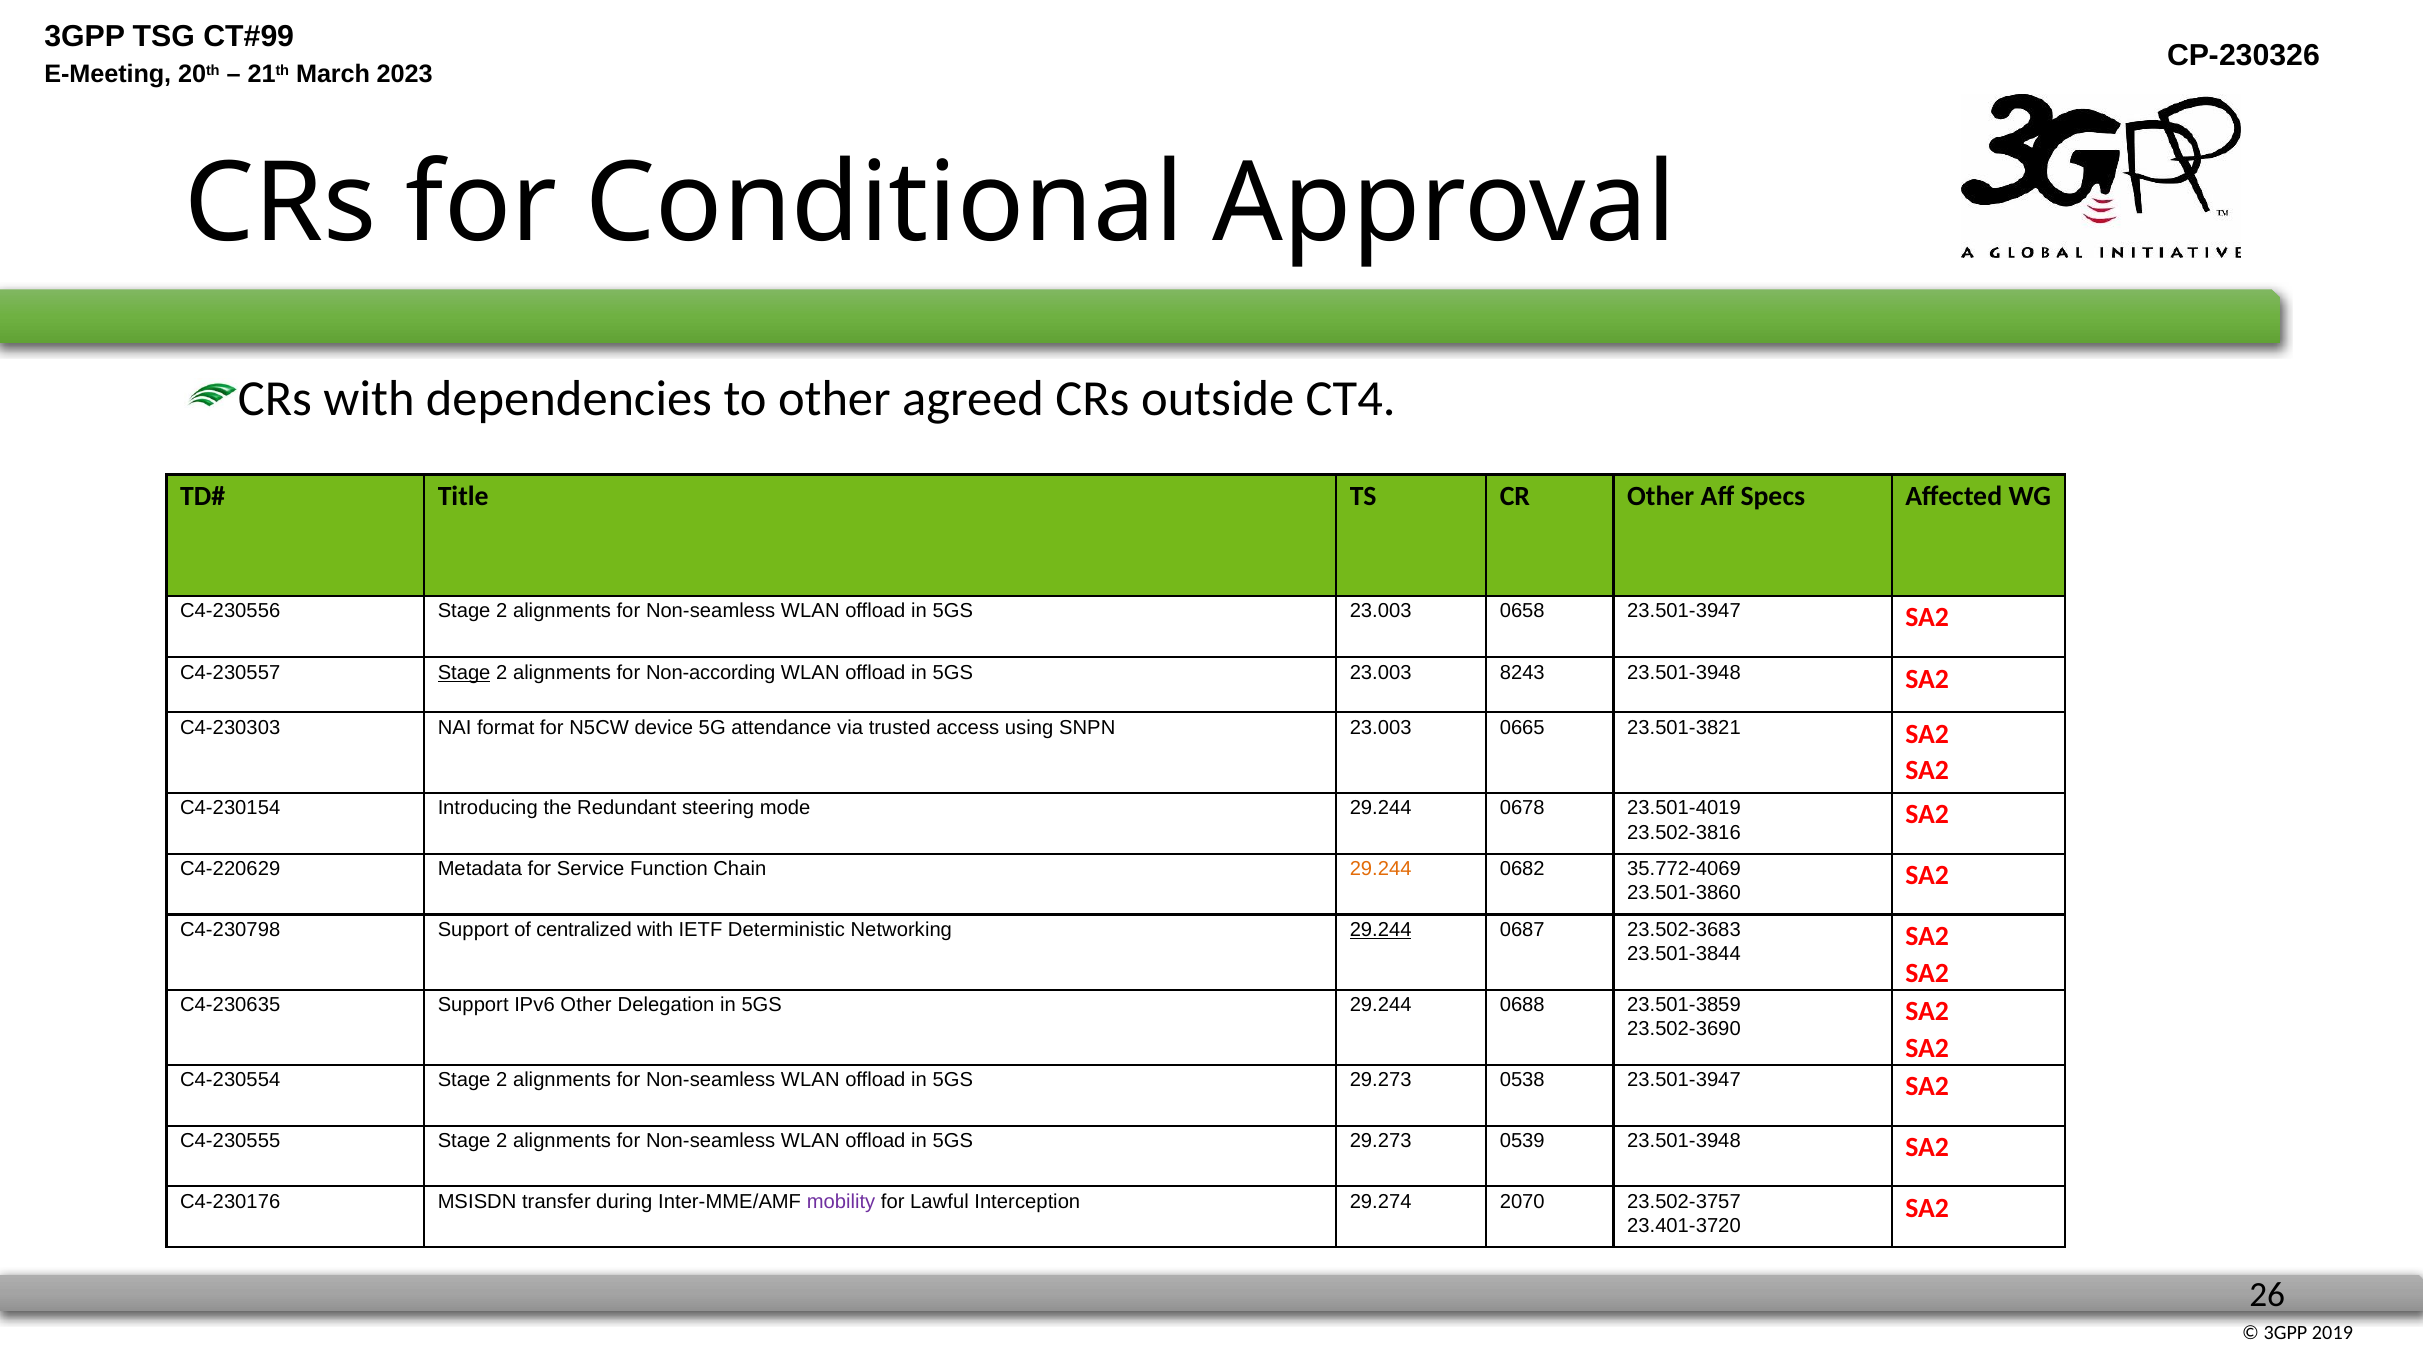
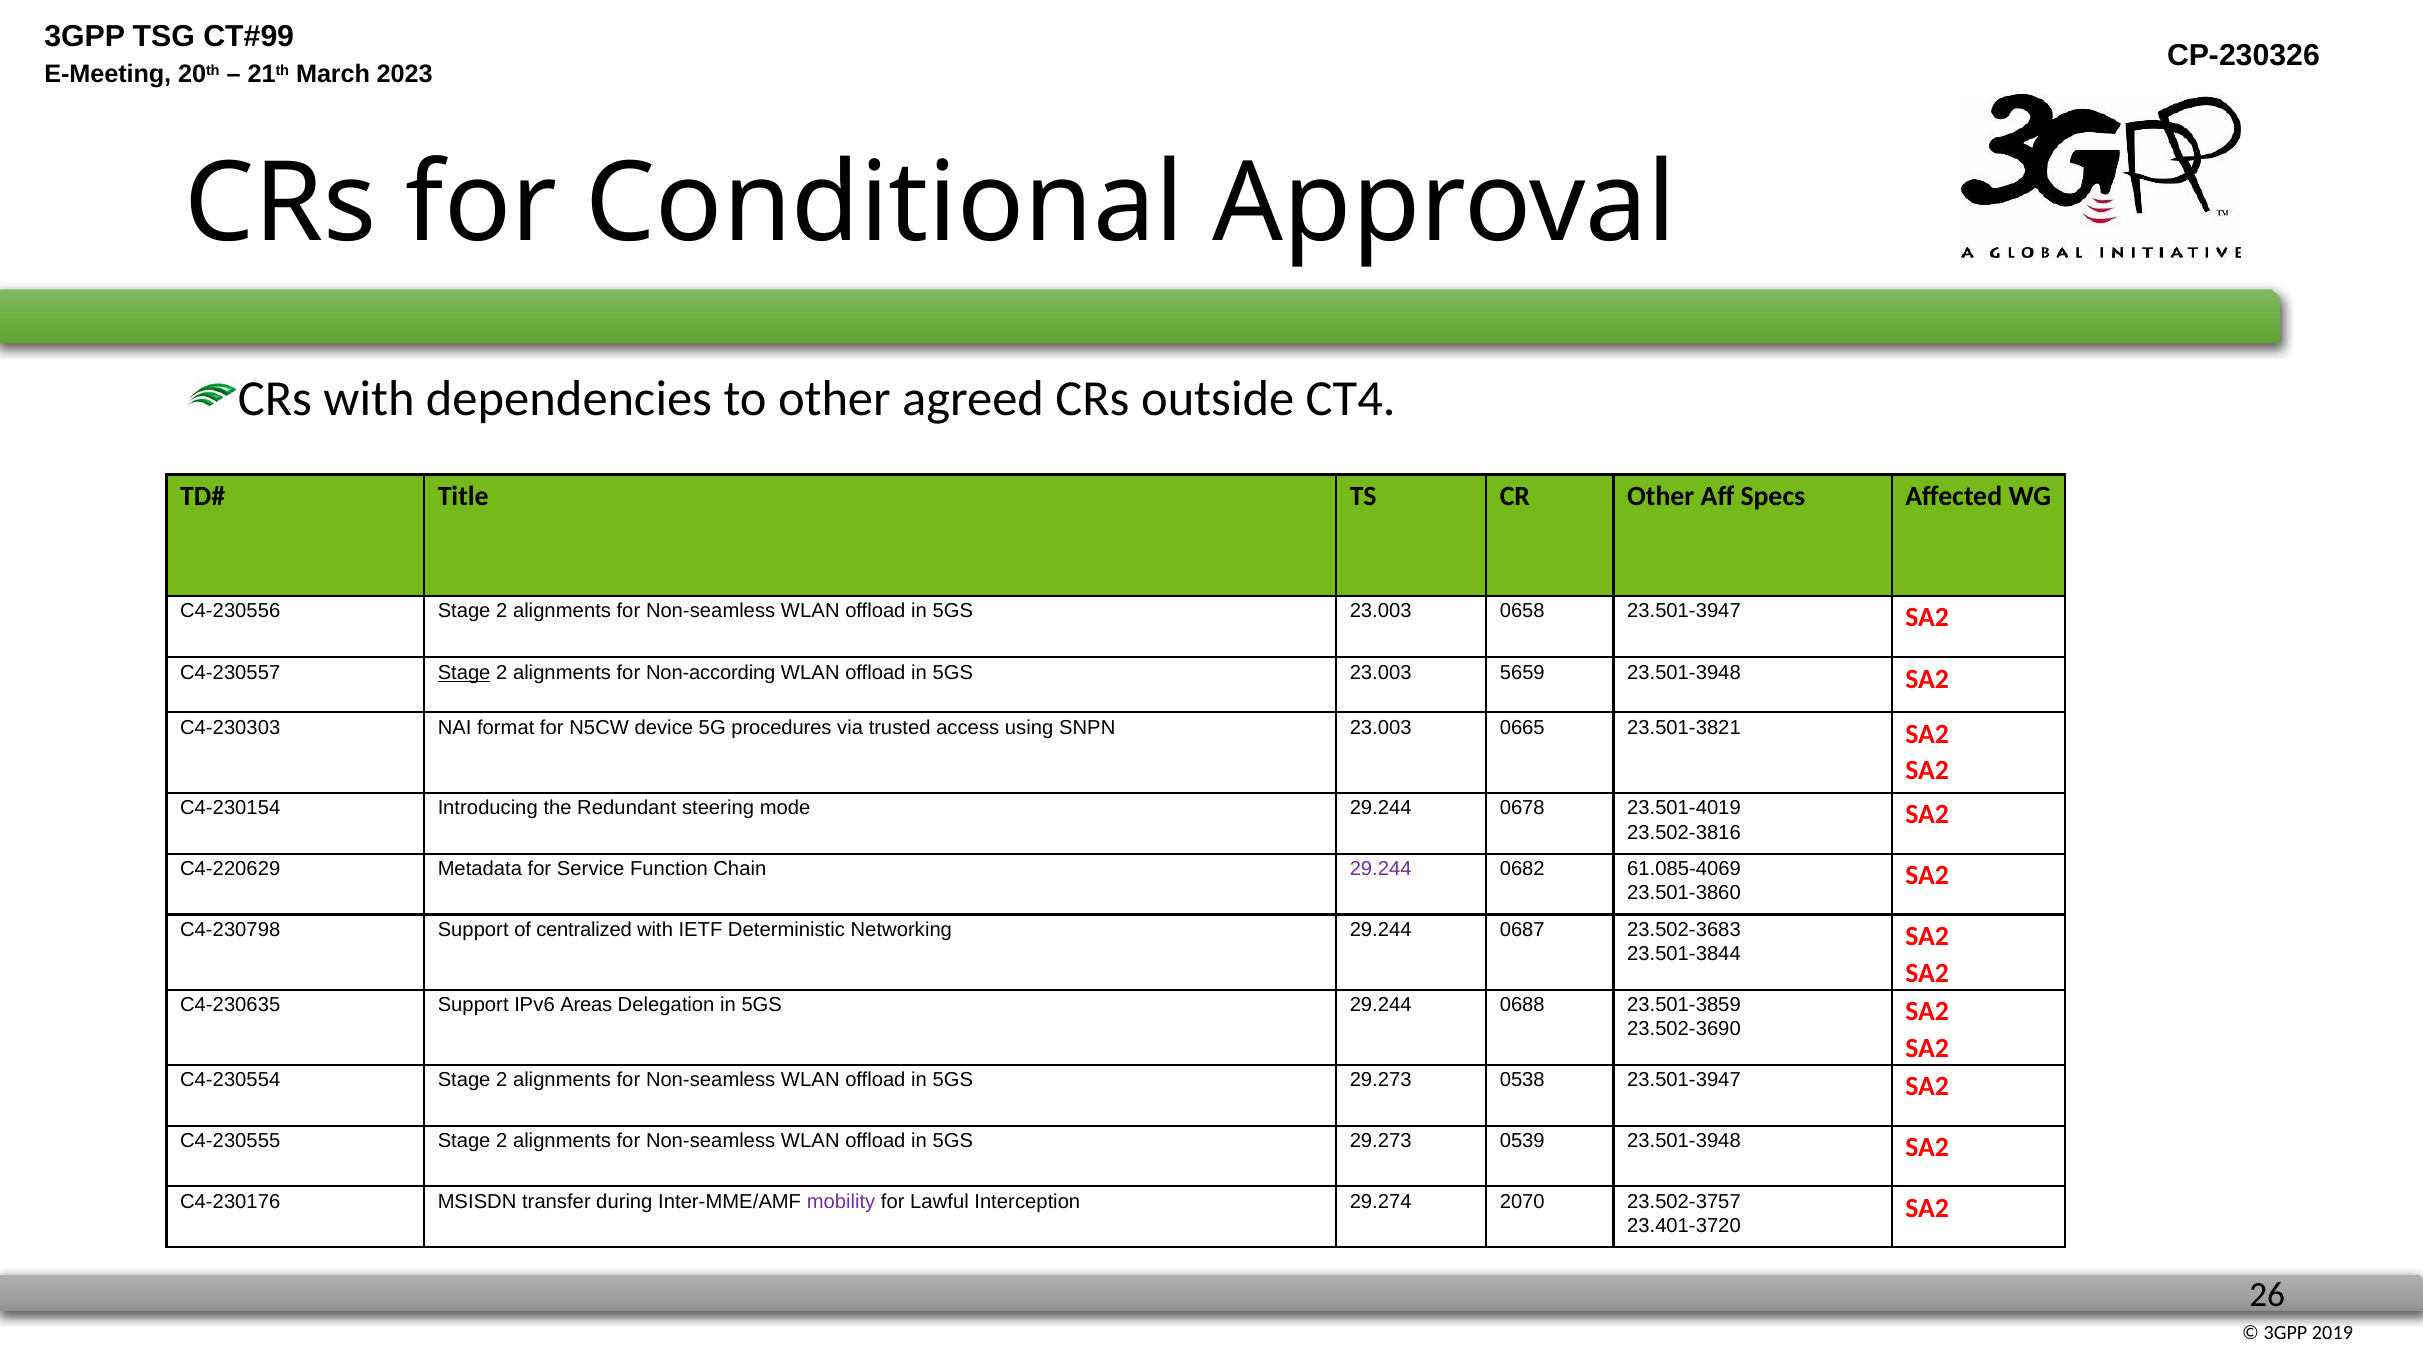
8243: 8243 -> 5659
attendance: attendance -> procedures
29.244 at (1381, 869) colour: orange -> purple
35.772-4069: 35.772-4069 -> 61.085-4069
29.244 at (1381, 930) underline: present -> none
IPv6 Other: Other -> Areas
